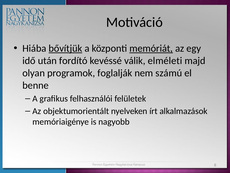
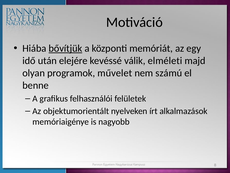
memóriát underline: present -> none
fordító: fordító -> elejére
foglalják: foglalják -> művelet
